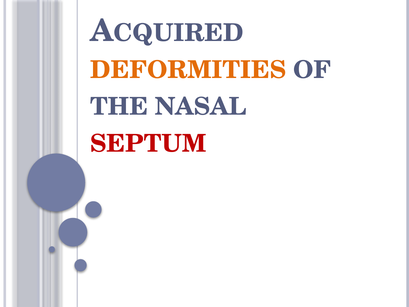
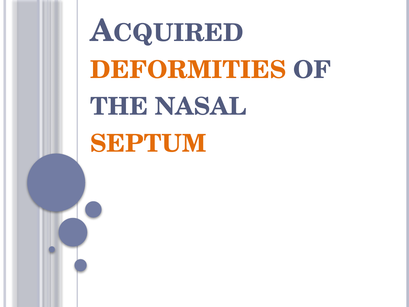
SEPTUM colour: red -> orange
